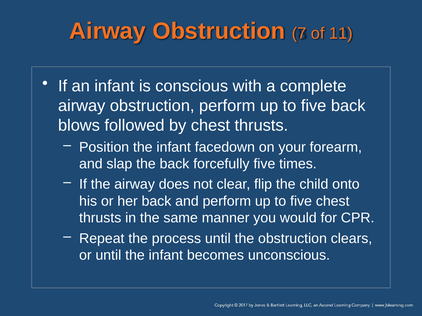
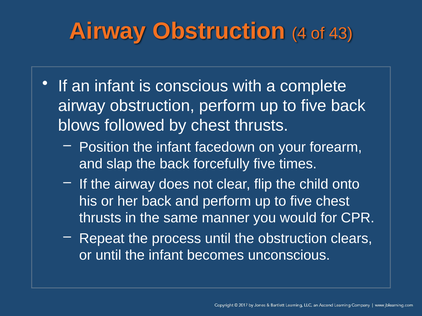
7: 7 -> 4
11: 11 -> 43
